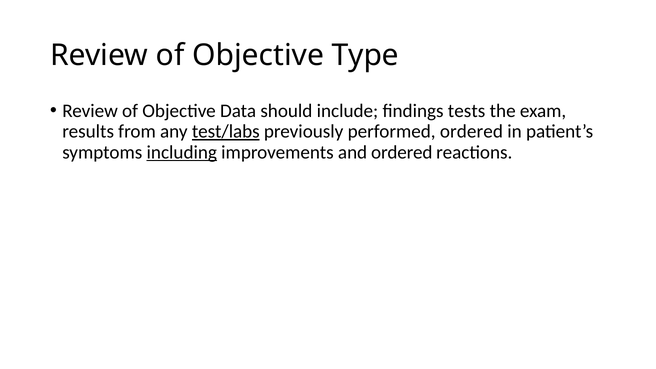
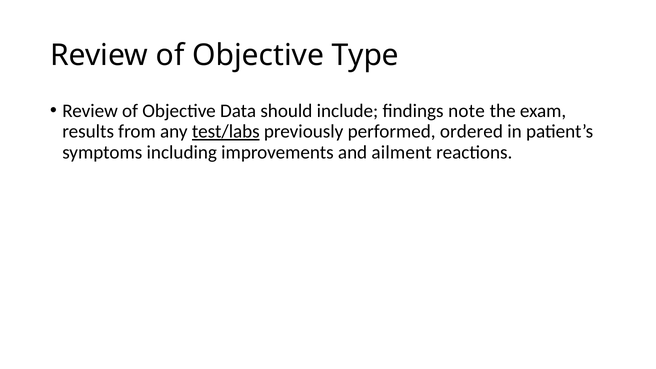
tests: tests -> note
including underline: present -> none
and ordered: ordered -> ailment
